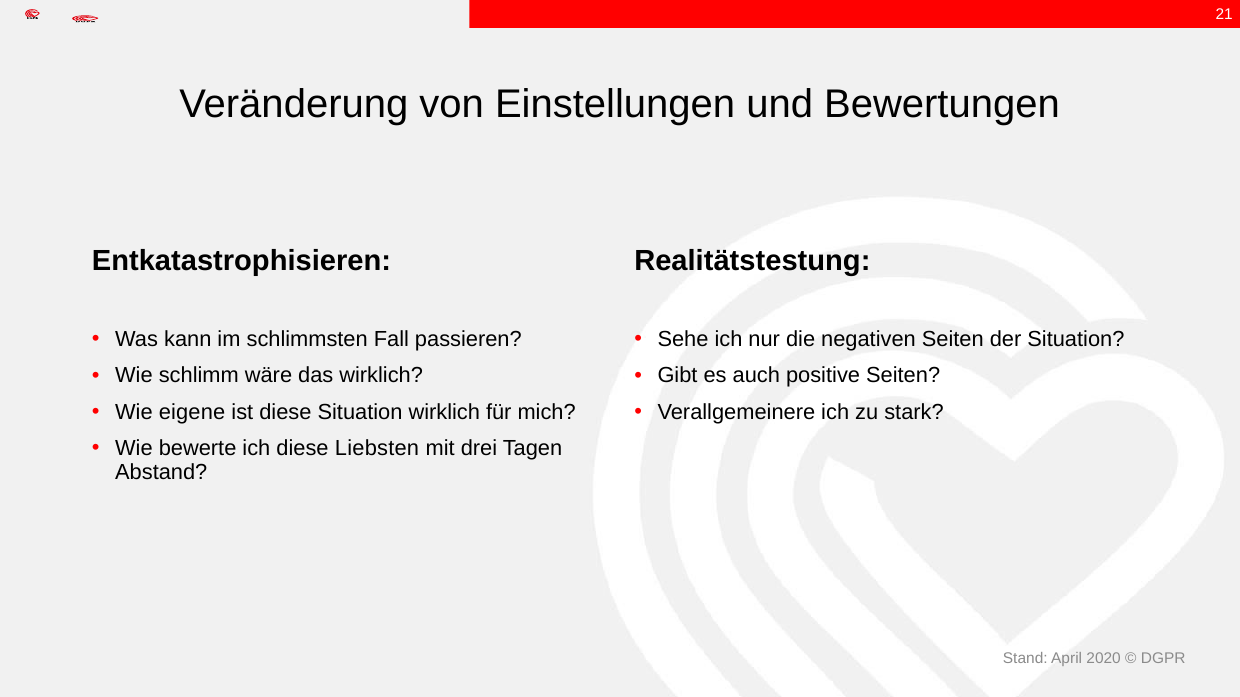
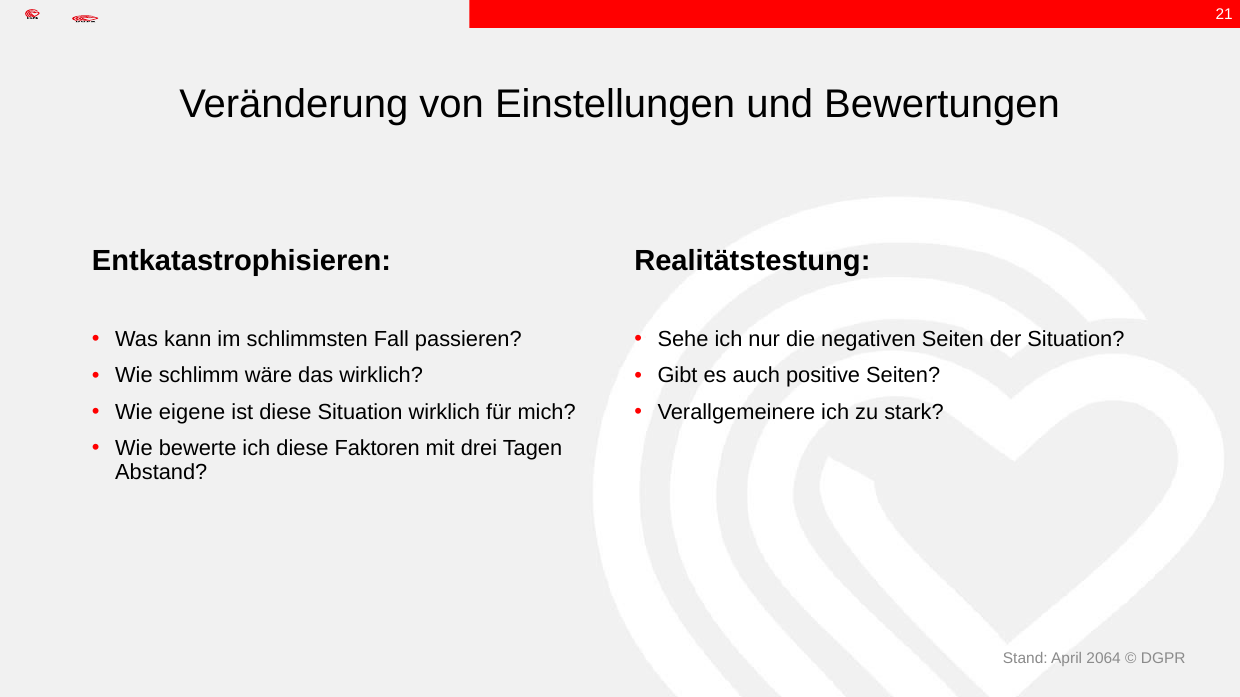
Liebsten: Liebsten -> Faktoren
2020: 2020 -> 2064
